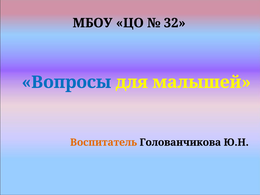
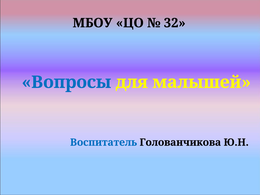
Воспитатель colour: orange -> blue
